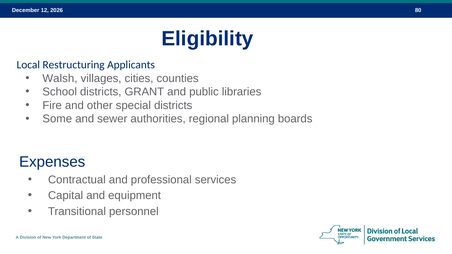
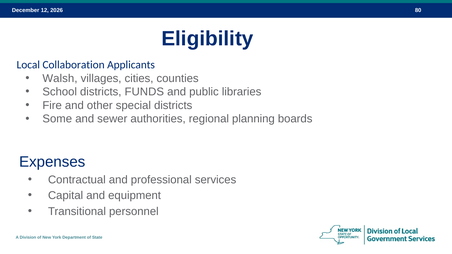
Restructuring: Restructuring -> Collaboration
GRANT: GRANT -> FUNDS
